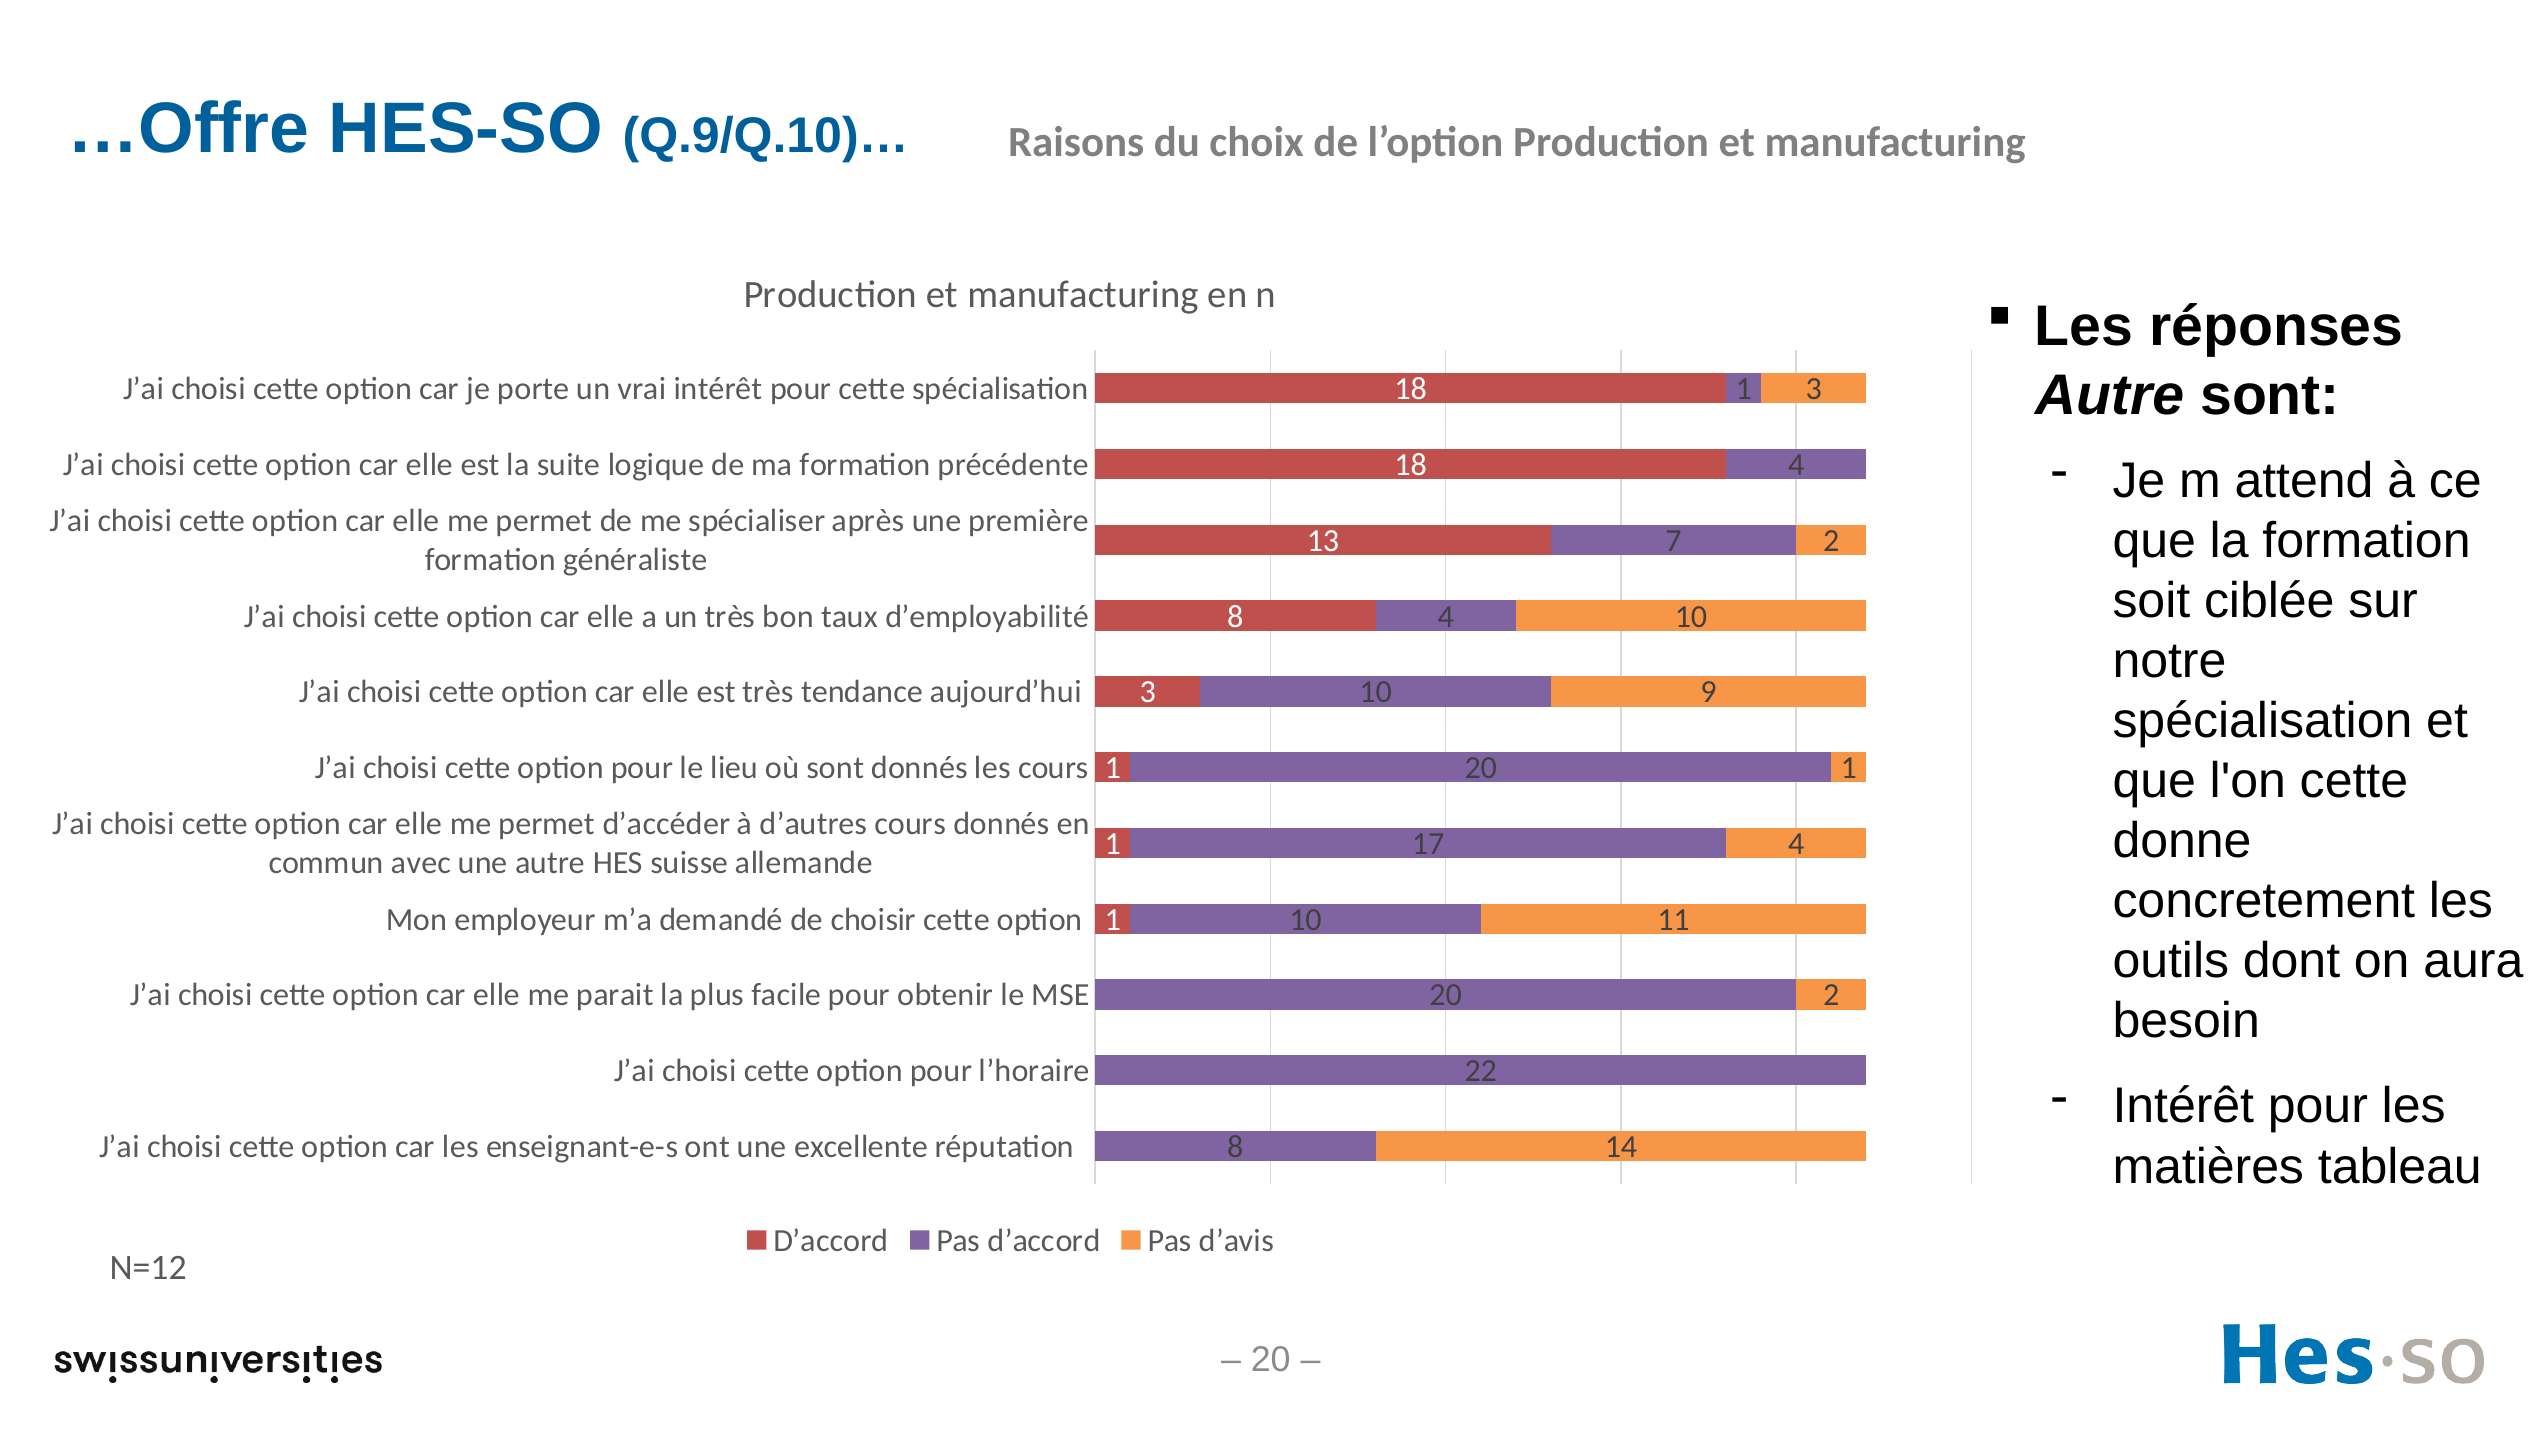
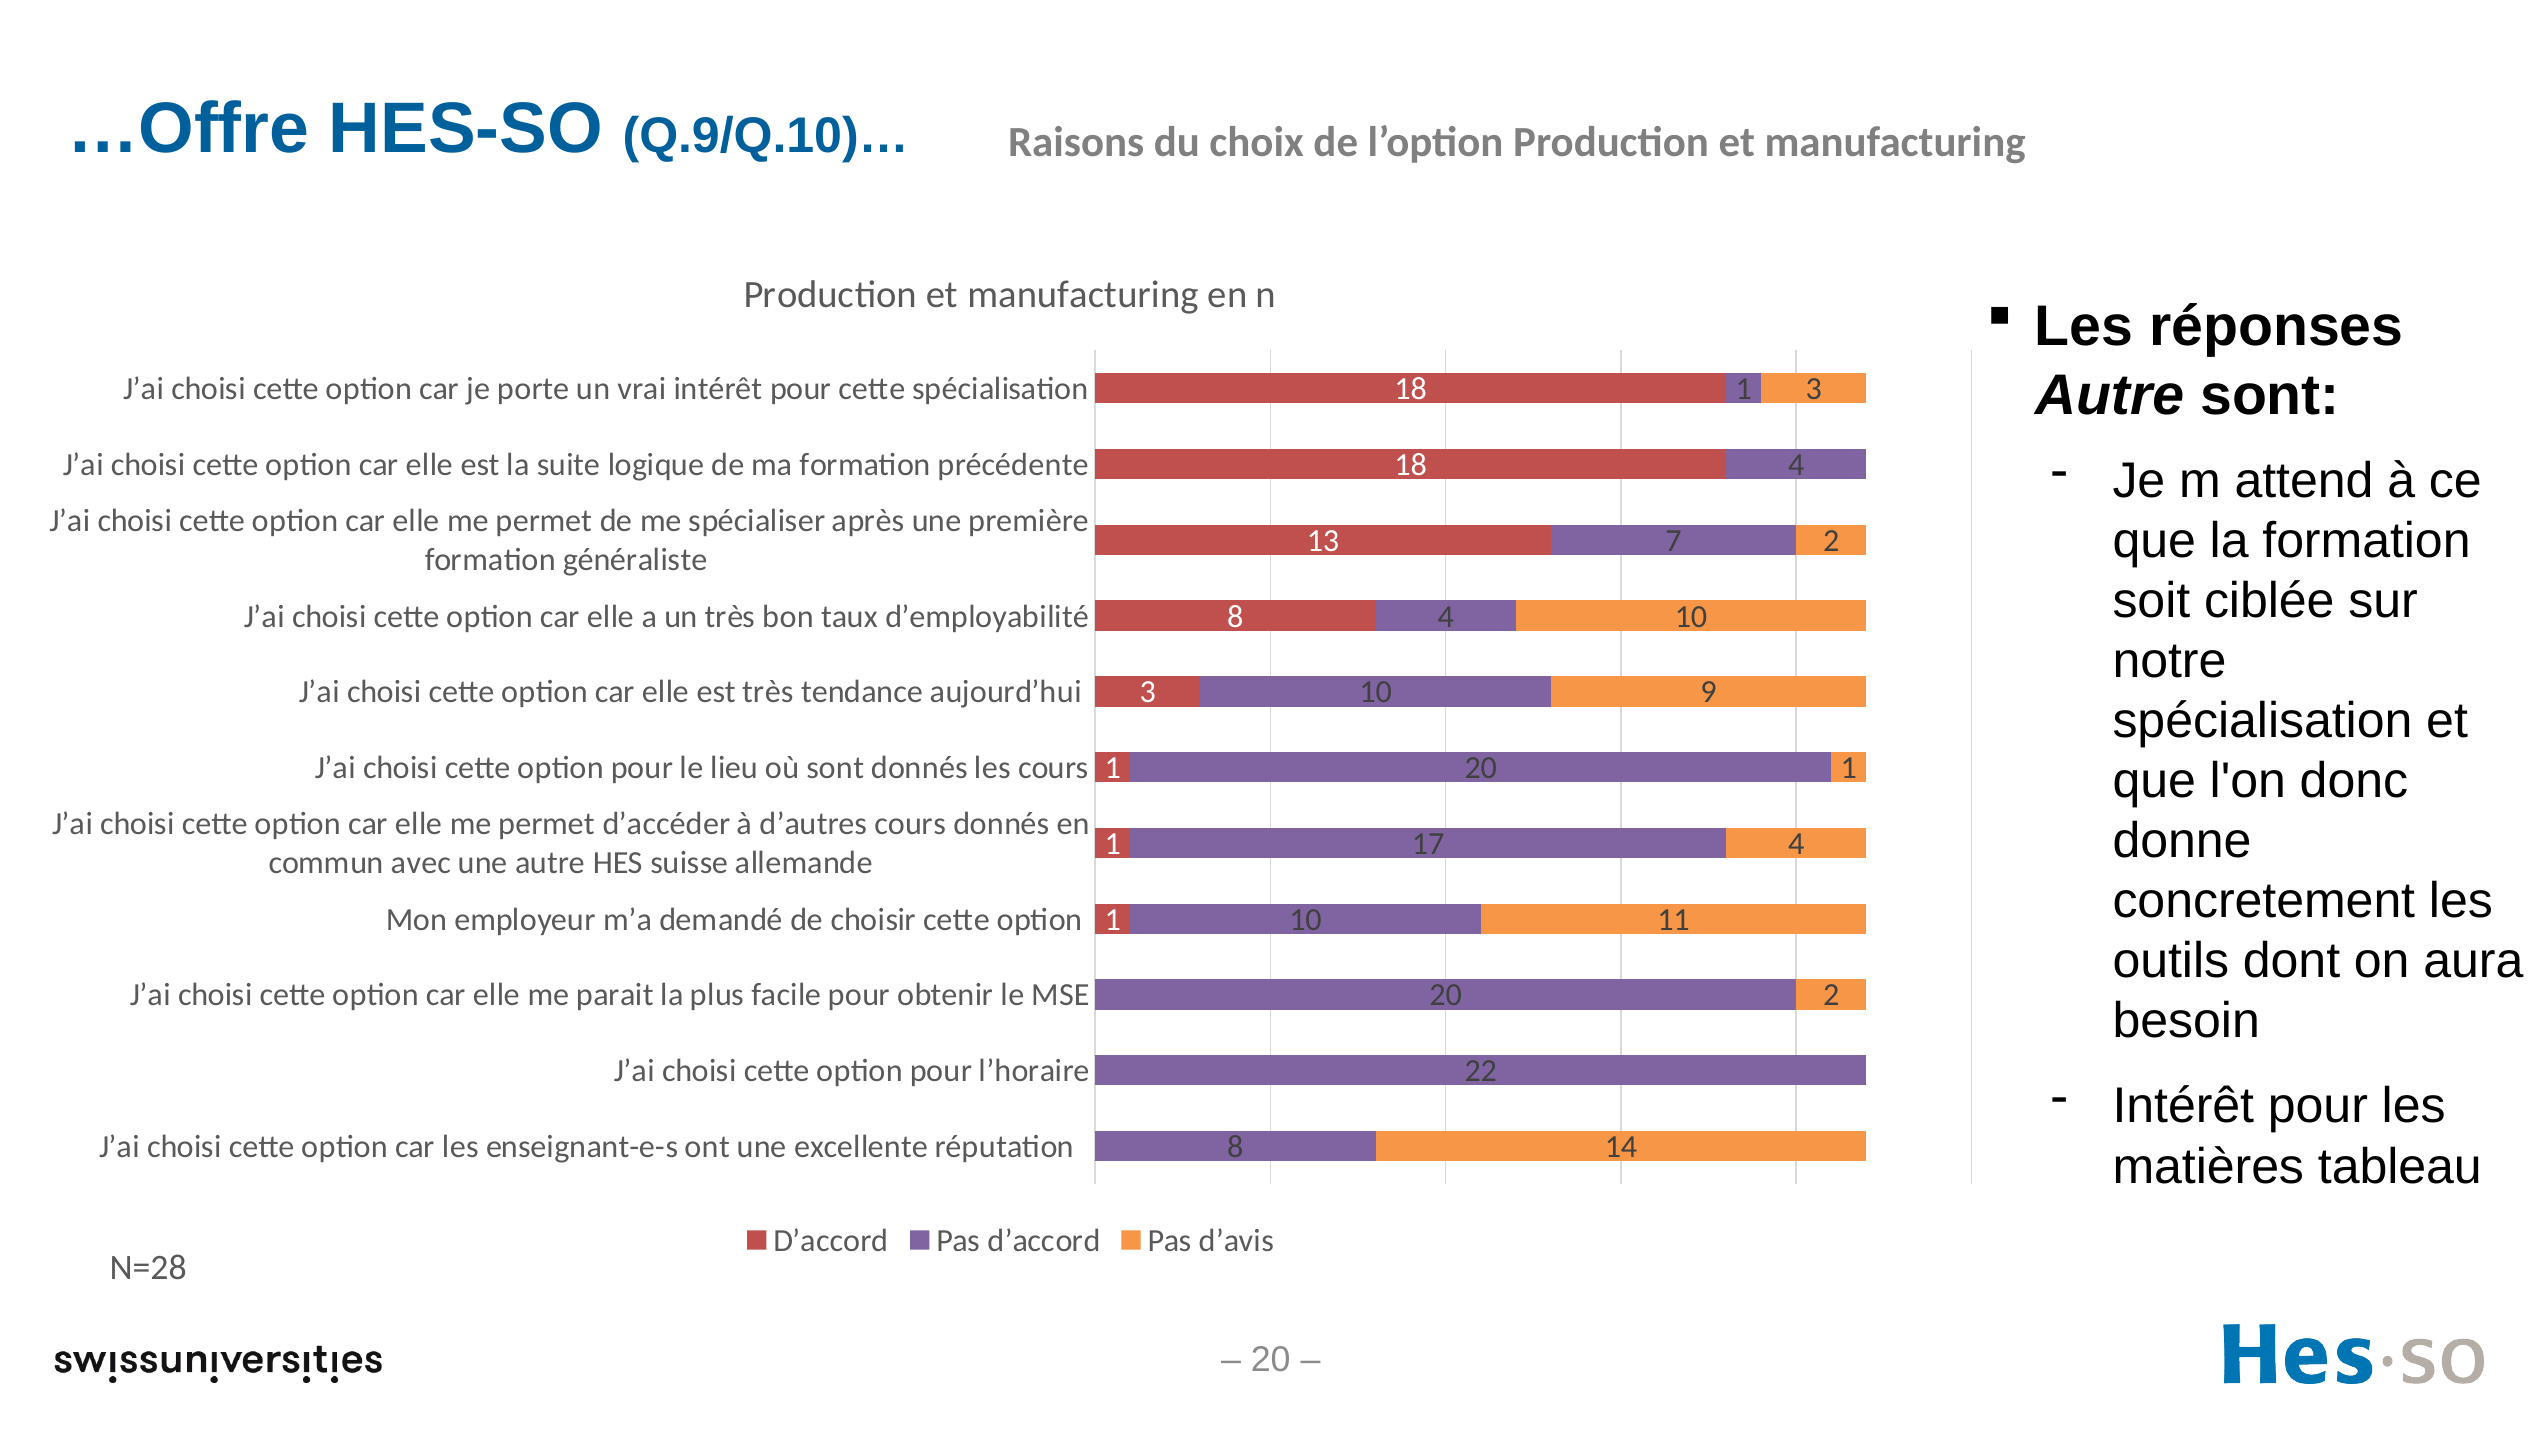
l'on cette: cette -> donc
N=12: N=12 -> N=28
